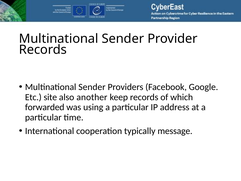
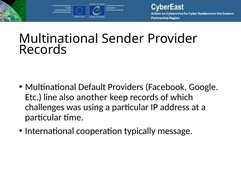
Sender at (92, 87): Sender -> Default
site: site -> line
forwarded: forwarded -> challenges
